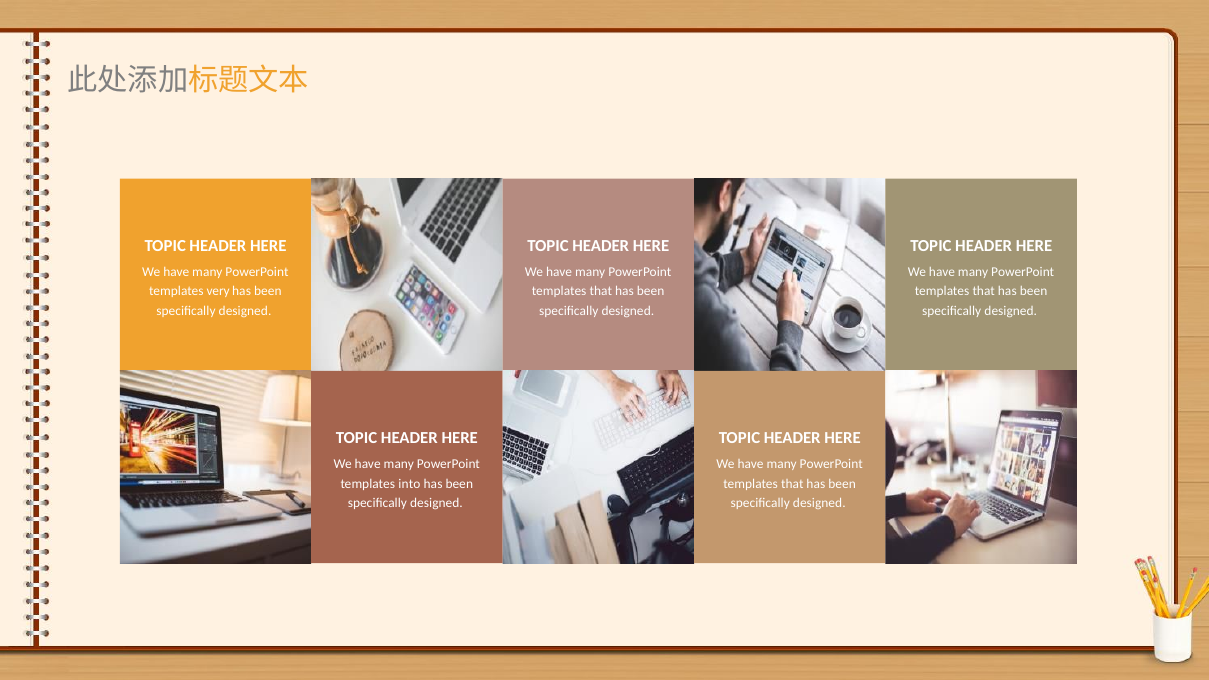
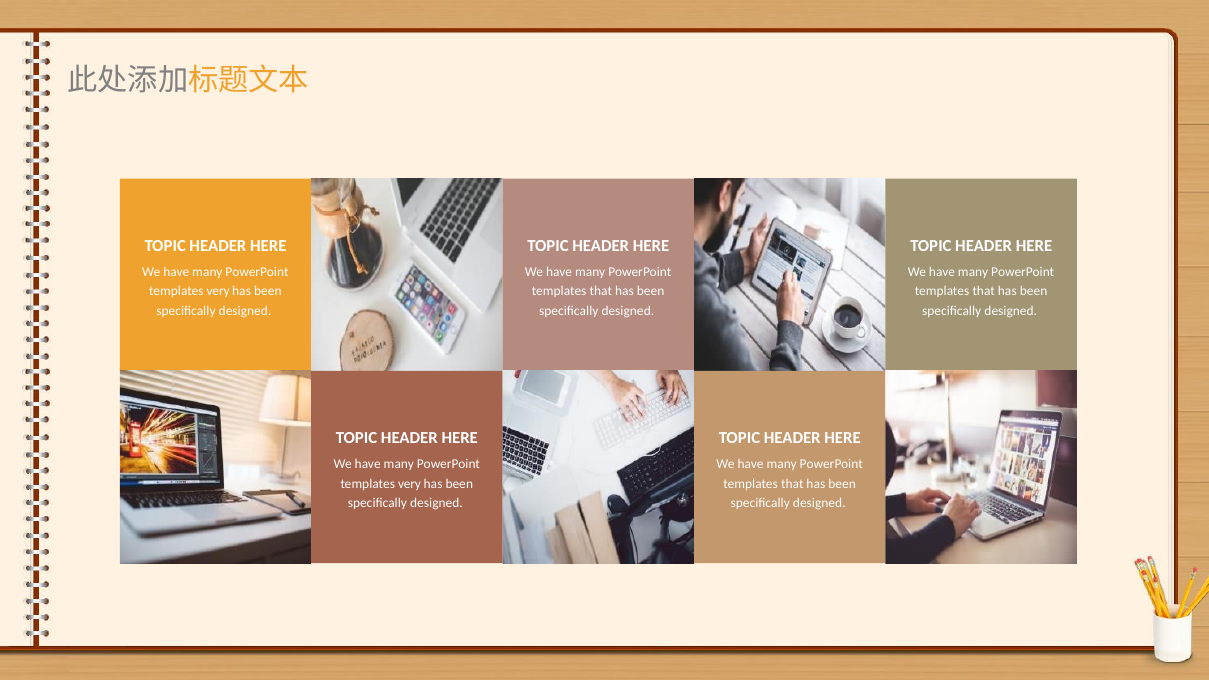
into at (409, 484): into -> very
